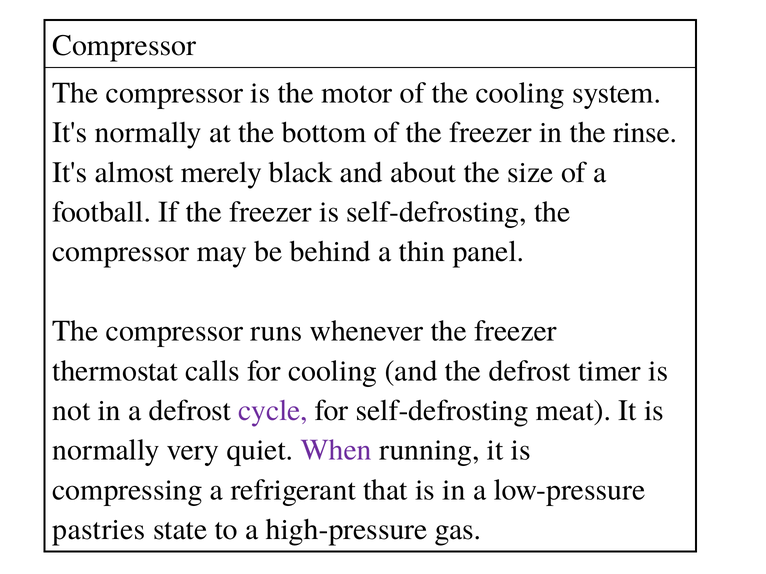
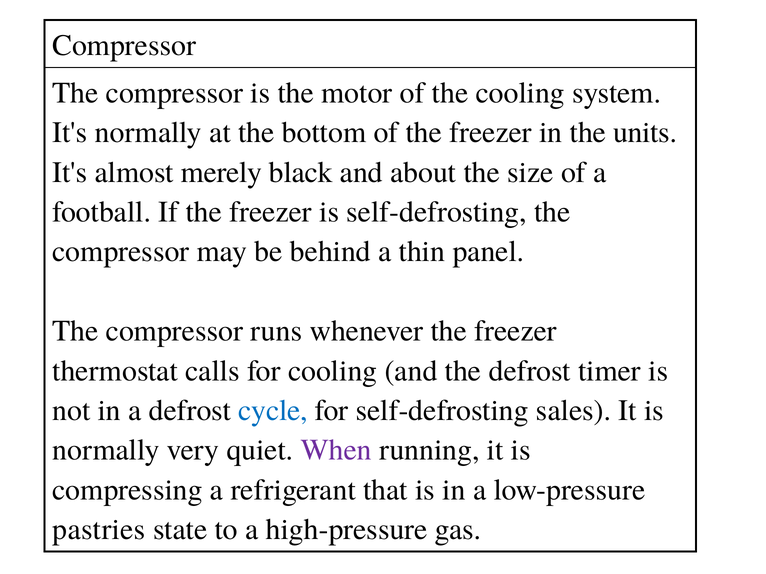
rinse: rinse -> units
cycle colour: purple -> blue
meat: meat -> sales
